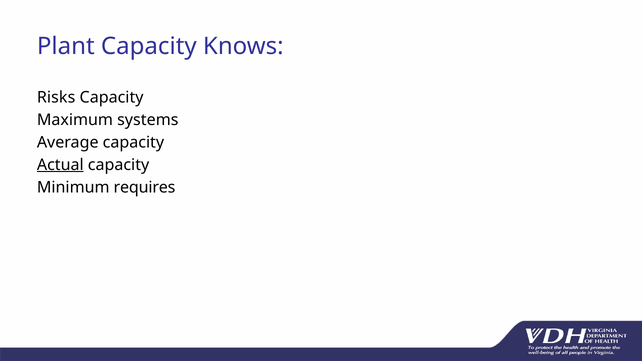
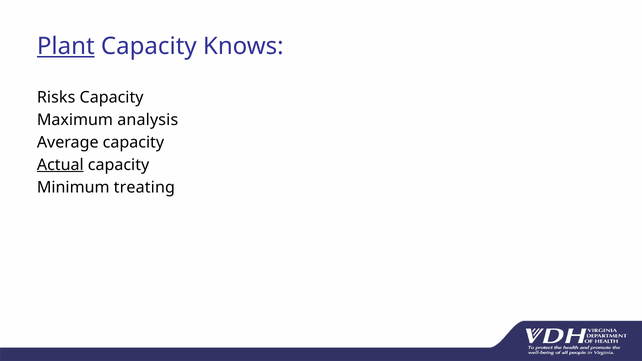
Plant underline: none -> present
systems: systems -> analysis
requires: requires -> treating
